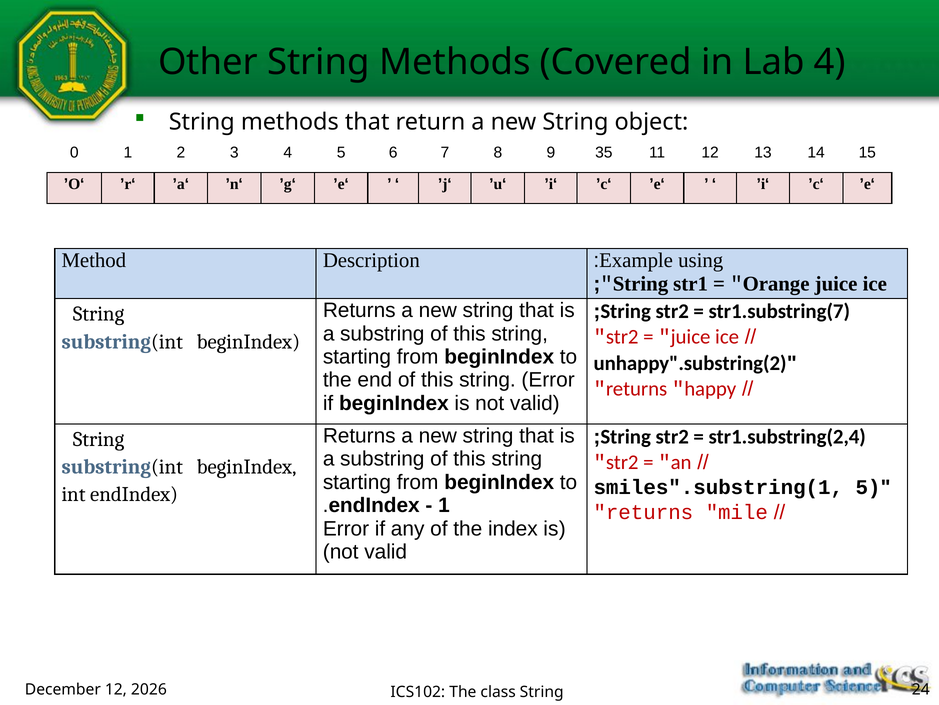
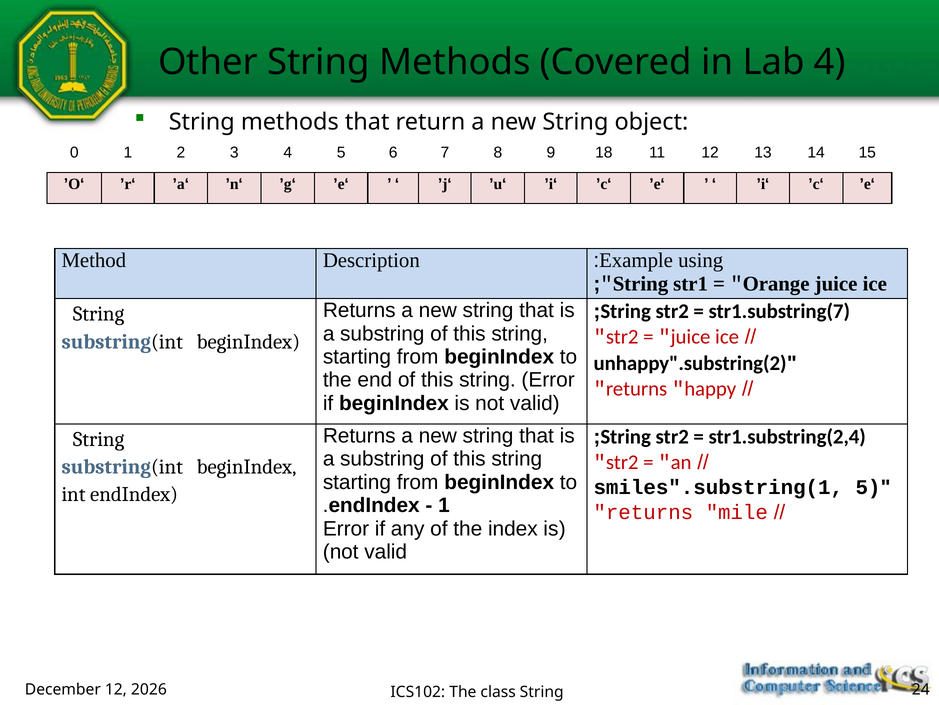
35: 35 -> 18
